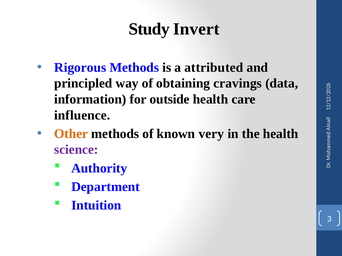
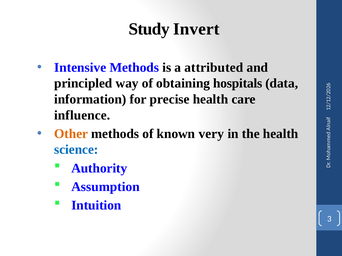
Rigorous: Rigorous -> Intensive
cravings: cravings -> hospitals
outside: outside -> precise
science colour: purple -> blue
Department: Department -> Assumption
